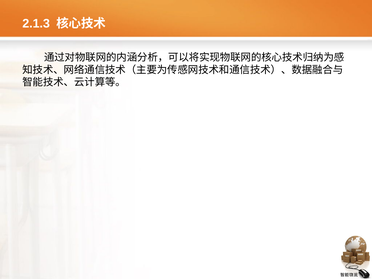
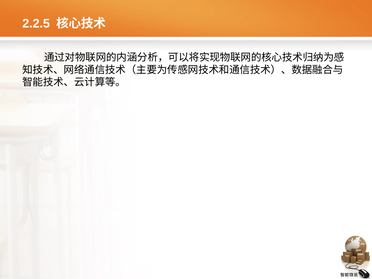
2.1.3: 2.1.3 -> 2.2.5
